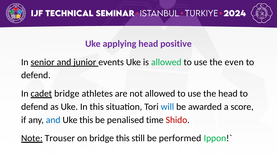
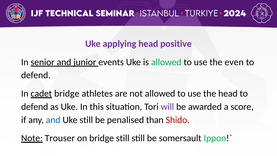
will colour: blue -> purple
Uke this: this -> still
time: time -> than
bridge this: this -> still
performed: performed -> somersault
